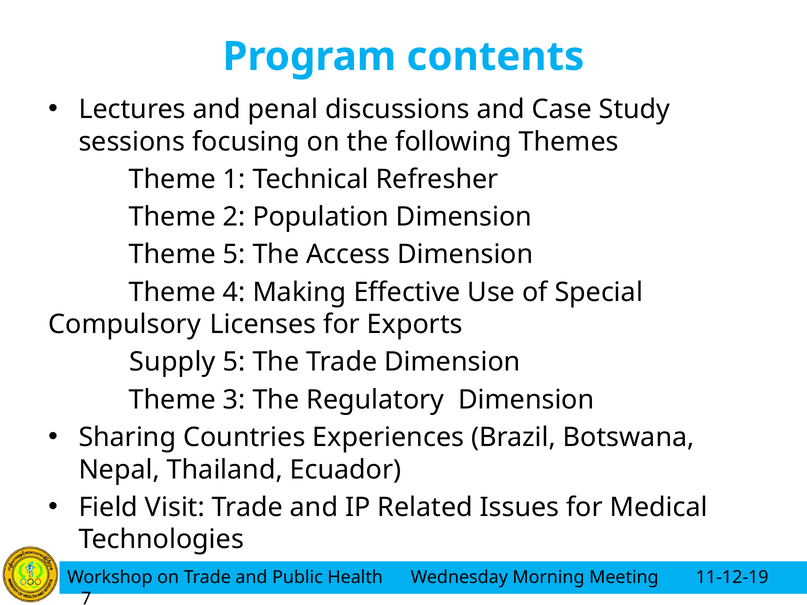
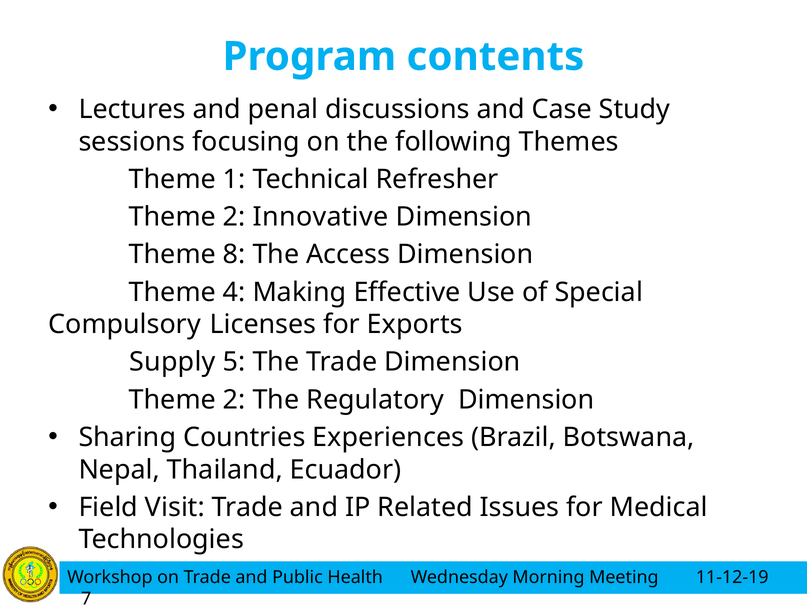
Population: Population -> Innovative
Theme 5: 5 -> 8
3 at (234, 400): 3 -> 2
